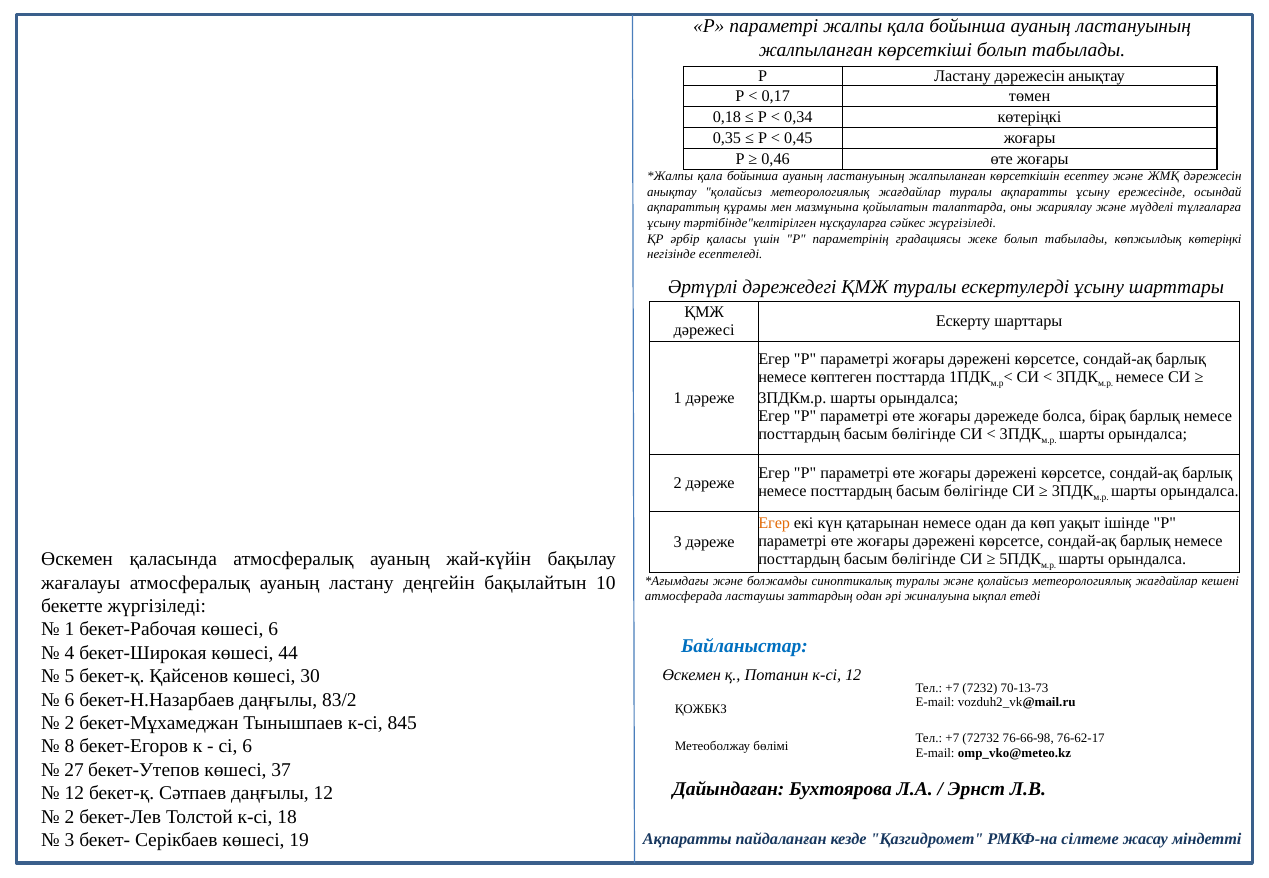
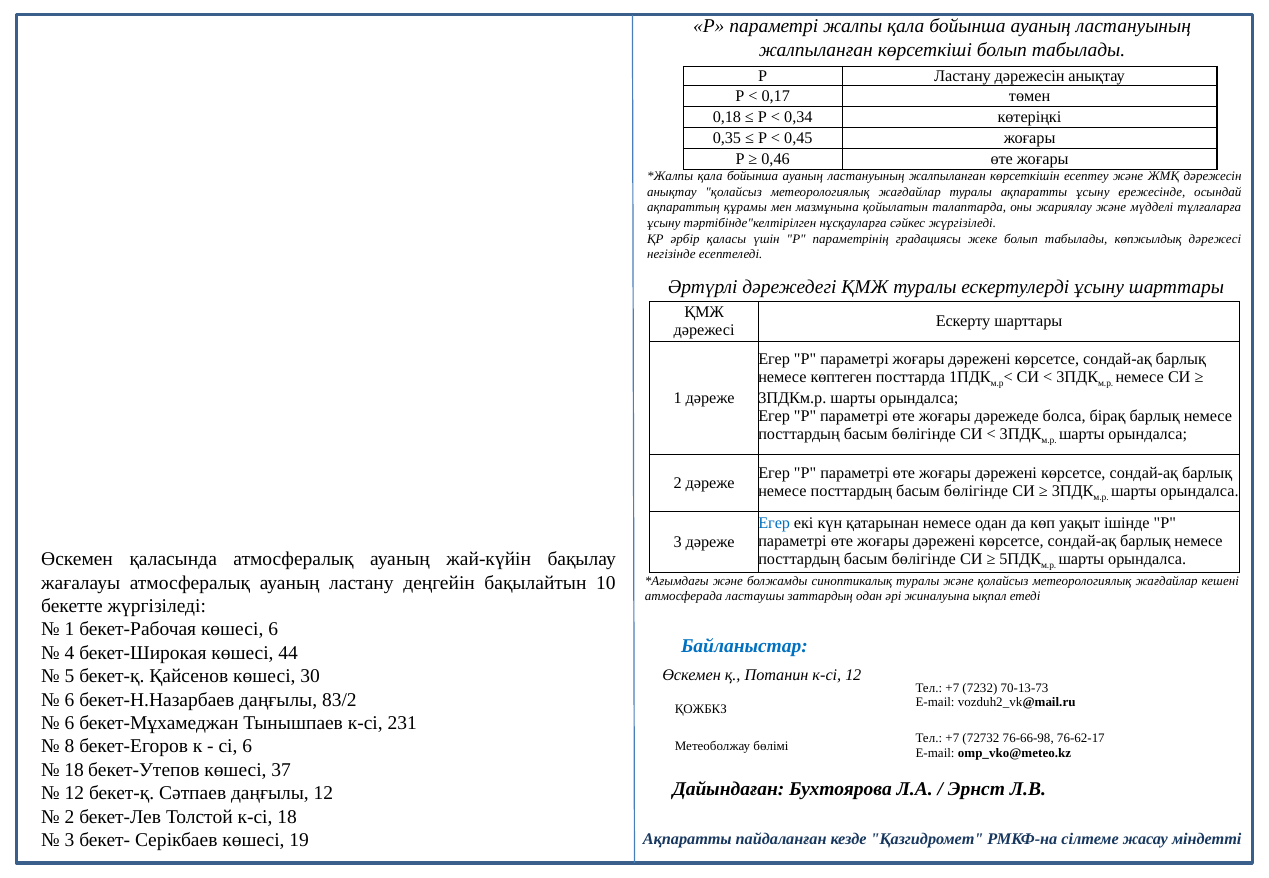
көпжылдық көтеріңкі: көтеріңкі -> дәрежесі
Егер at (774, 523) colour: orange -> blue
2 at (70, 724): 2 -> 6
845: 845 -> 231
27 at (74, 770): 27 -> 18
